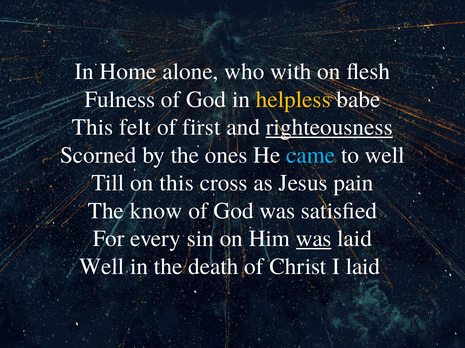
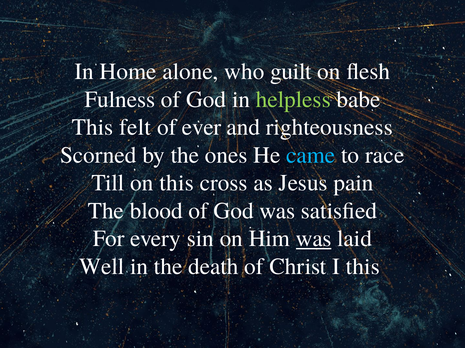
with: with -> guilt
helpless colour: yellow -> light green
first: first -> ever
righteousness underline: present -> none
to well: well -> race
know: know -> blood
I laid: laid -> this
